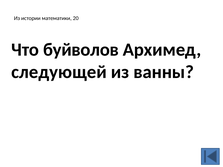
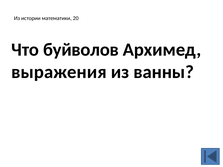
следующей: следующей -> выражения
